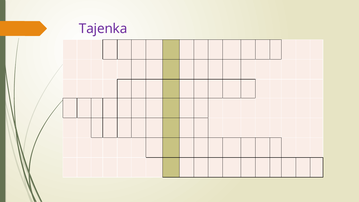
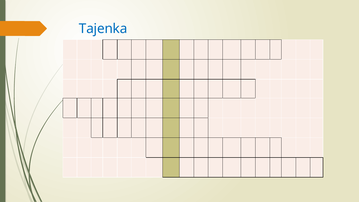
Tajenka colour: purple -> blue
